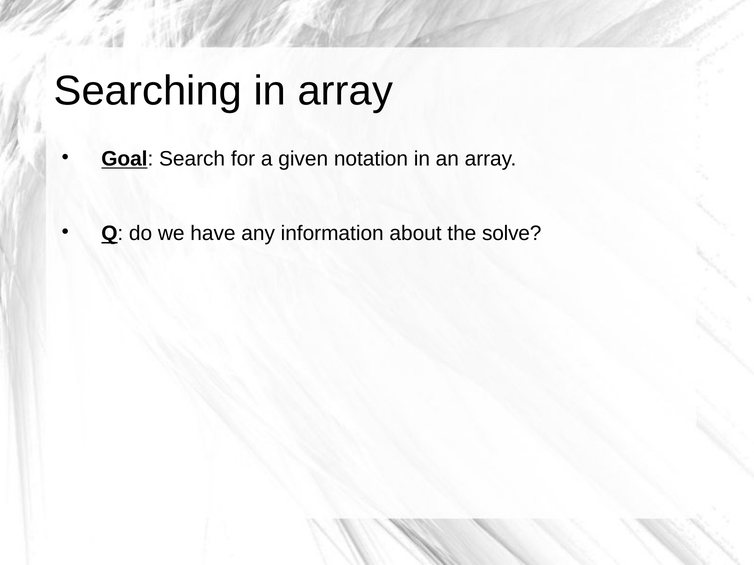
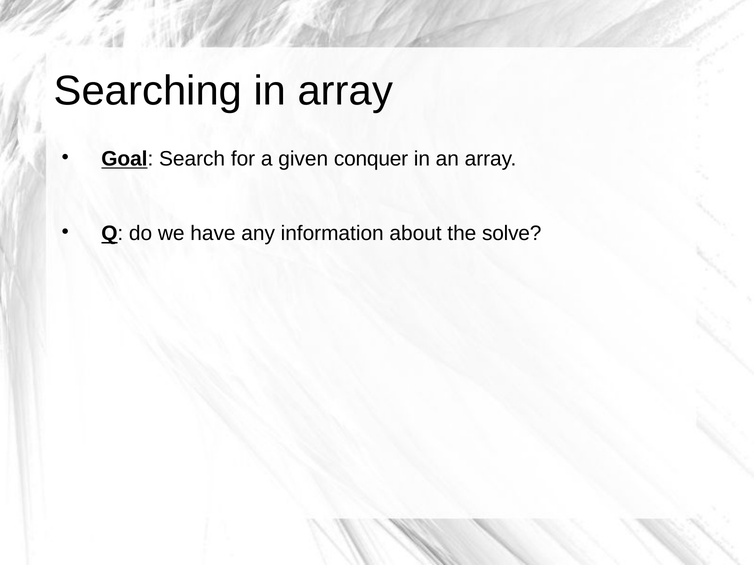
notation: notation -> conquer
